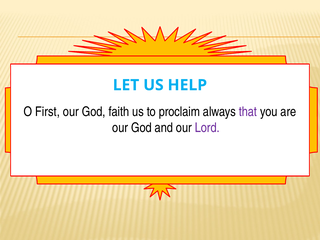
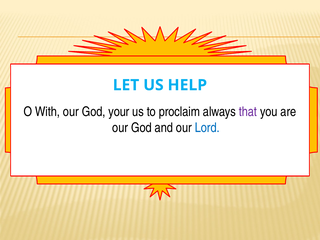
First: First -> With
faith: faith -> your
Lord colour: purple -> blue
